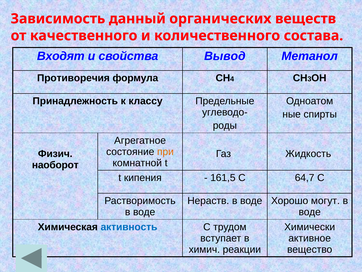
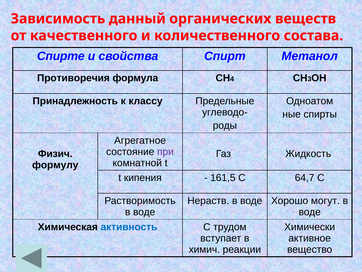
Входят: Входят -> Спирте
Вывод: Вывод -> Спирт
при colour: orange -> purple
наоборот: наоборот -> формулу
